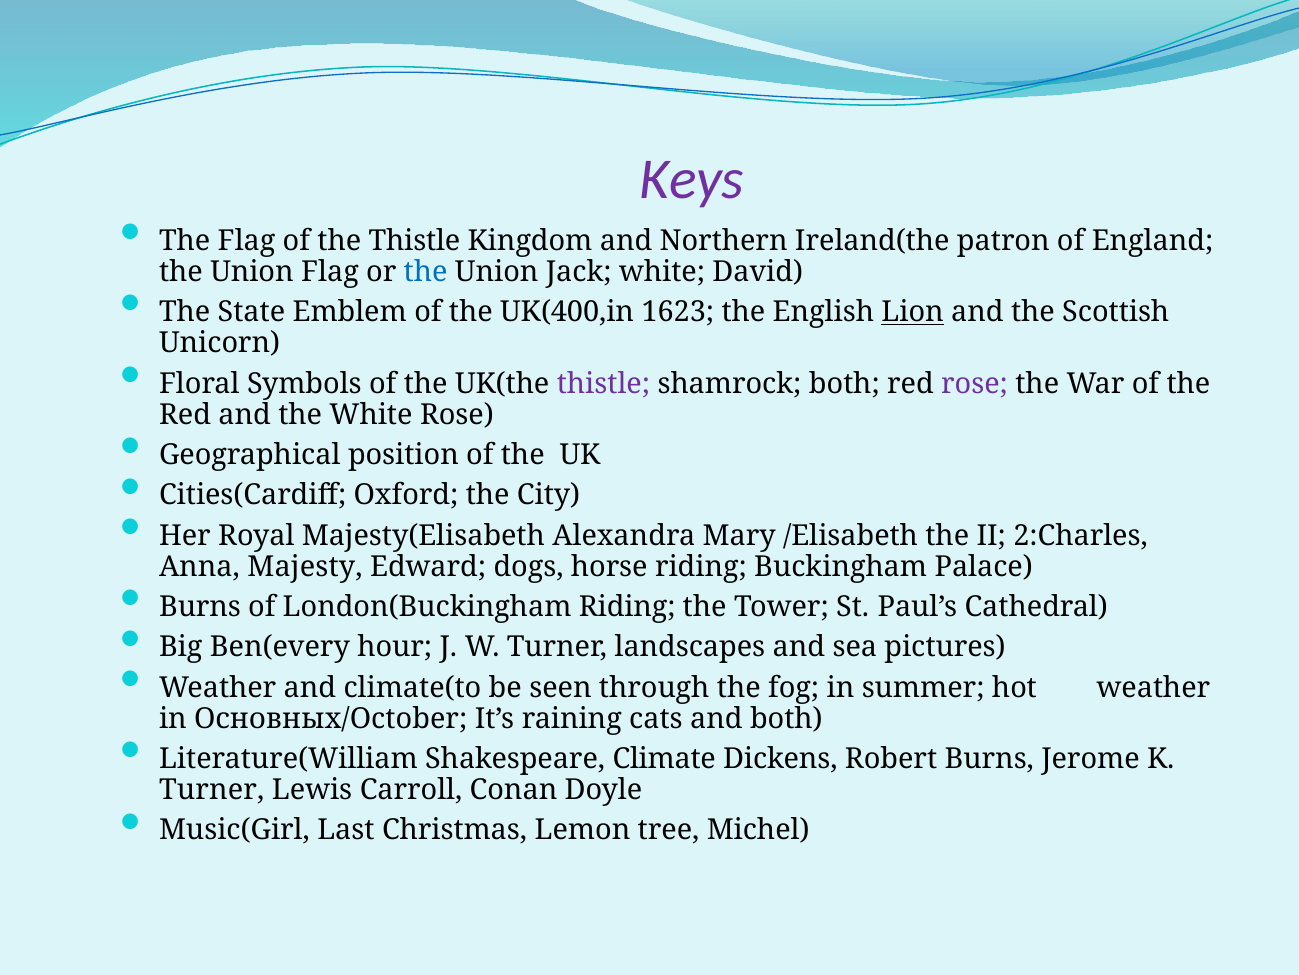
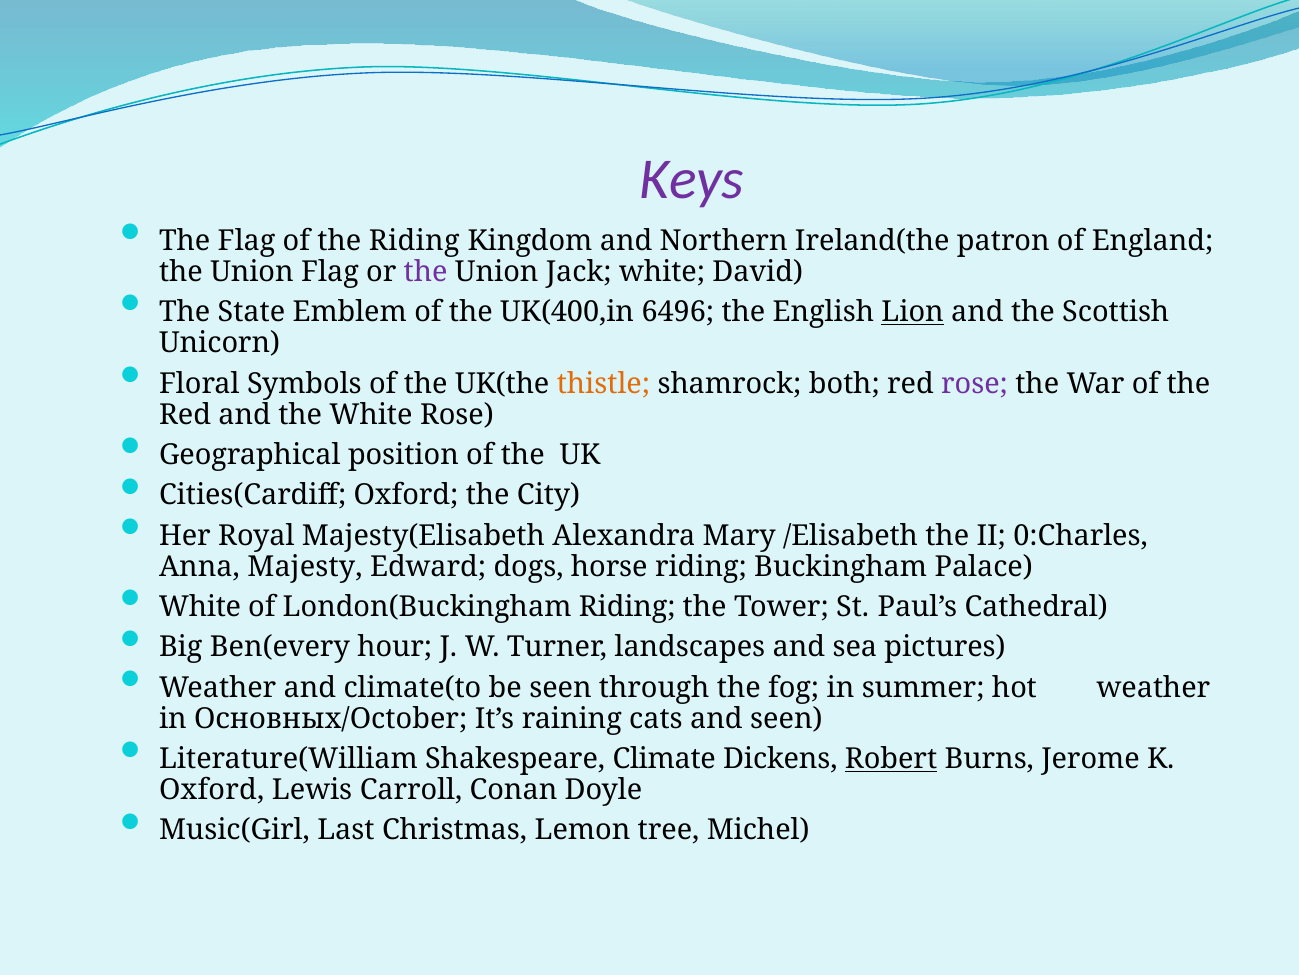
the Thistle: Thistle -> Riding
the at (426, 272) colour: blue -> purple
1623: 1623 -> 6496
thistle at (603, 383) colour: purple -> orange
2:Charles: 2:Charles -> 0:Charles
Burns at (200, 607): Burns -> White
and both: both -> seen
Robert underline: none -> present
Turner at (212, 790): Turner -> Oxford
